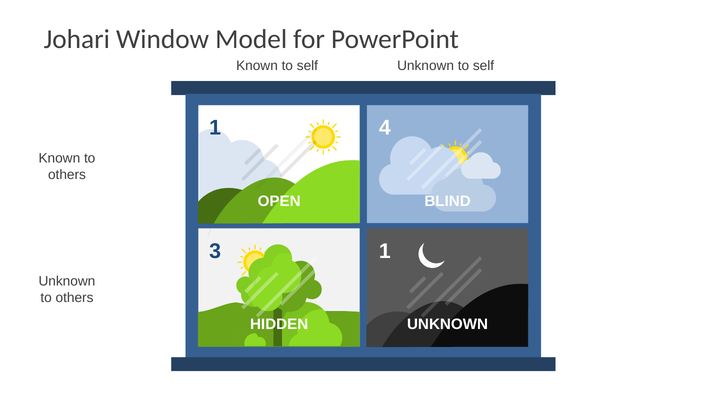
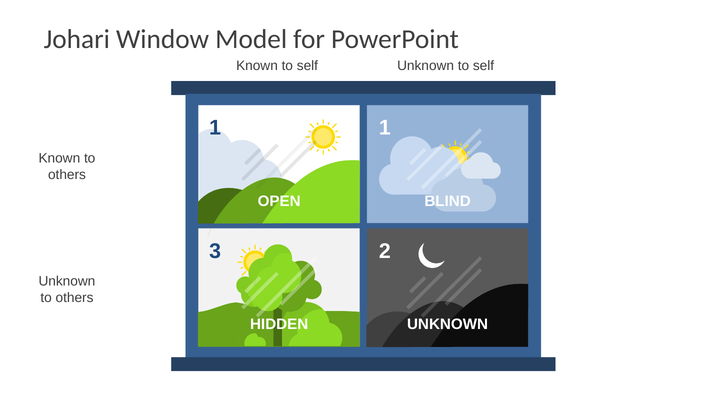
1 4: 4 -> 1
3 1: 1 -> 2
